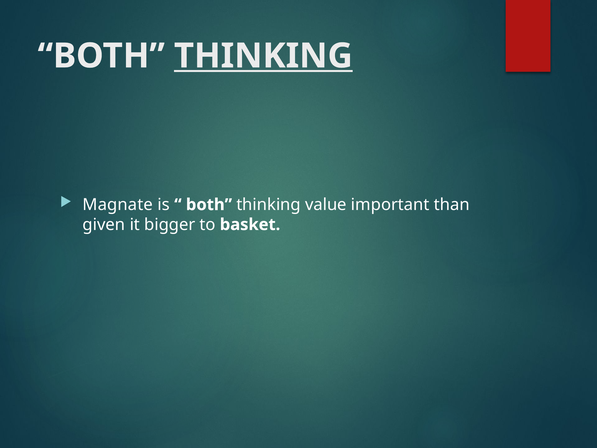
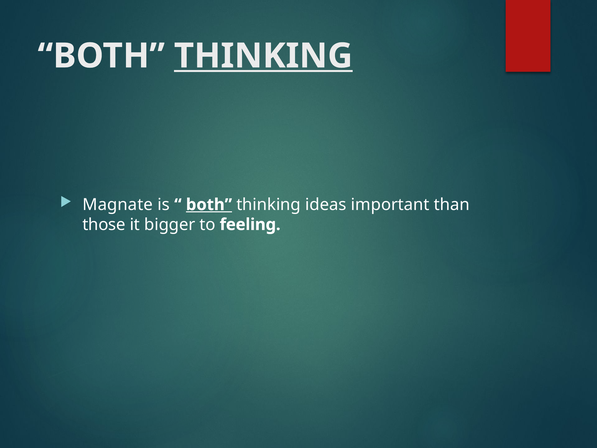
both at (209, 205) underline: none -> present
value: value -> ideas
given: given -> those
basket: basket -> feeling
